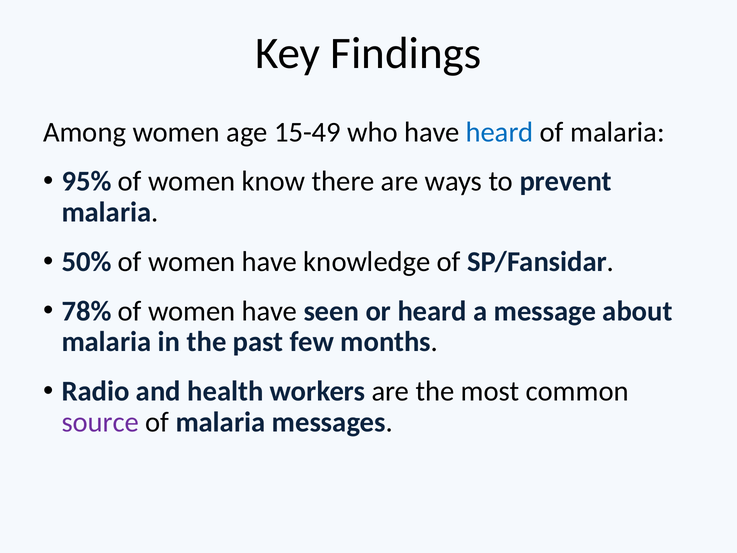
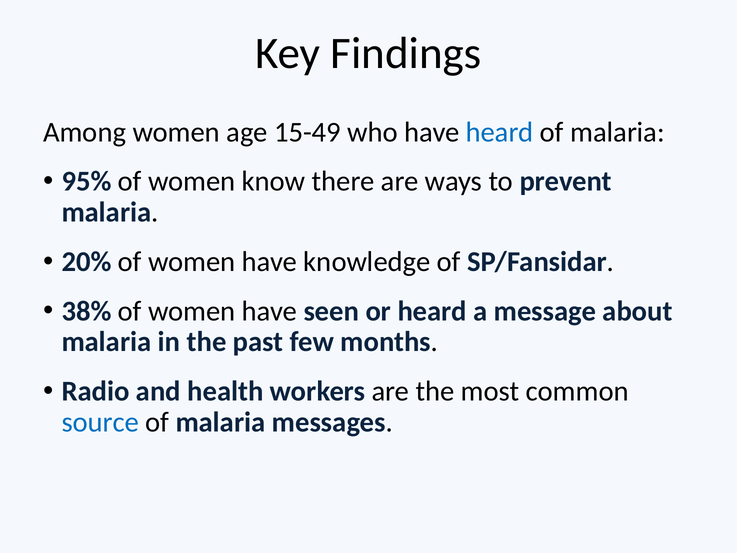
50%: 50% -> 20%
78%: 78% -> 38%
source colour: purple -> blue
